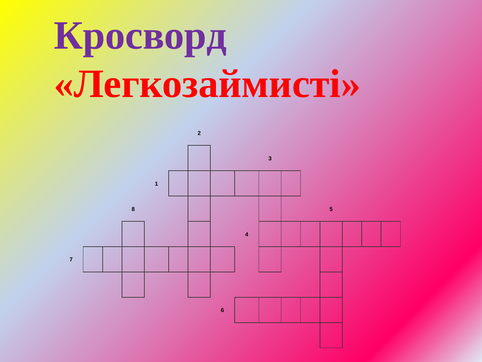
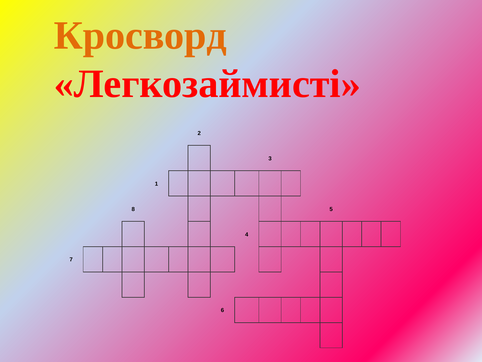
Кросворд colour: purple -> orange
